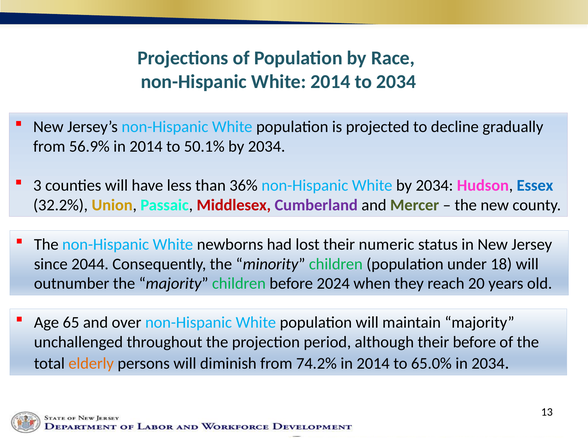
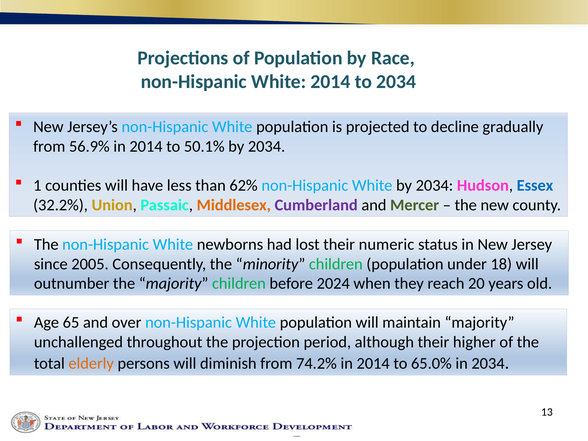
3: 3 -> 1
36%: 36% -> 62%
Middlesex colour: red -> orange
2044: 2044 -> 2005
their before: before -> higher
